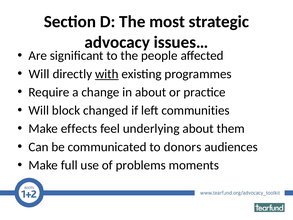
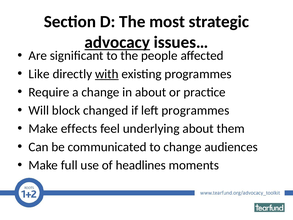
advocacy underline: none -> present
Will at (39, 74): Will -> Like
left communities: communities -> programmes
to donors: donors -> change
problems: problems -> headlines
